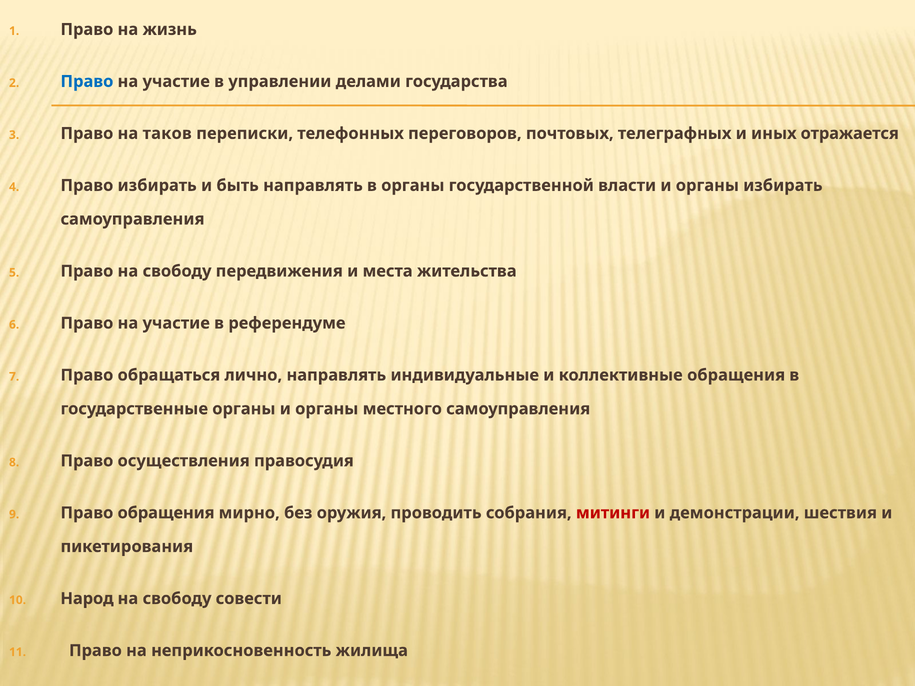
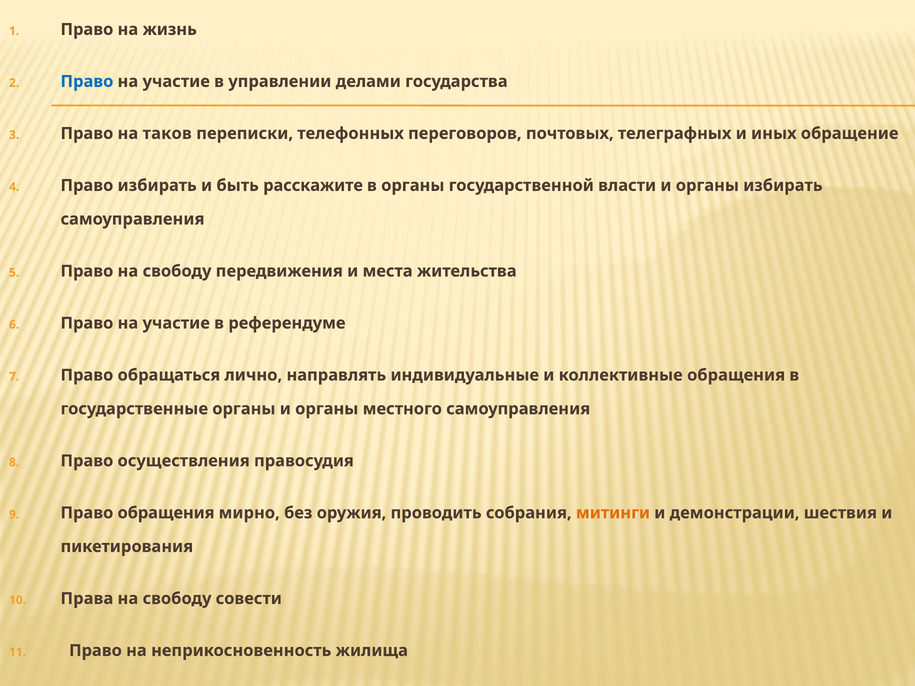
отражается: отражается -> обращение
быть направлять: направлять -> расскажите
митинги colour: red -> orange
Народ: Народ -> Права
